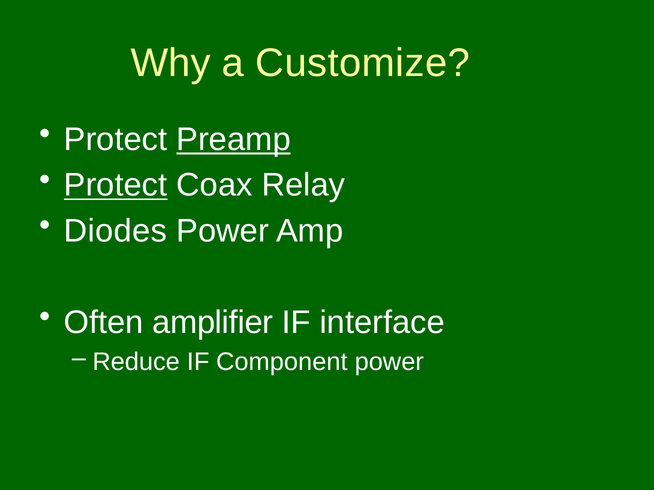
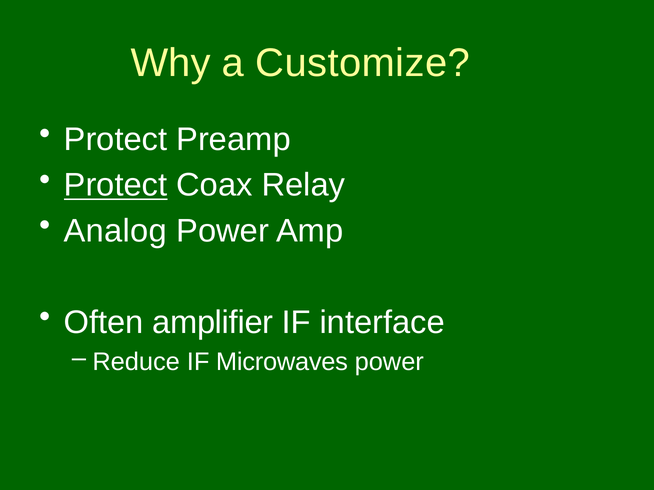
Preamp underline: present -> none
Diodes: Diodes -> Analog
Component: Component -> Microwaves
